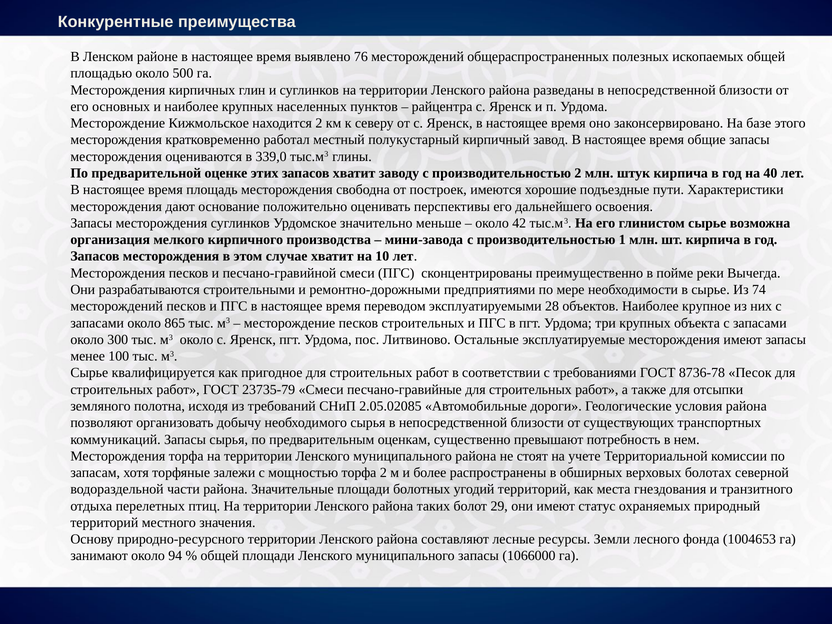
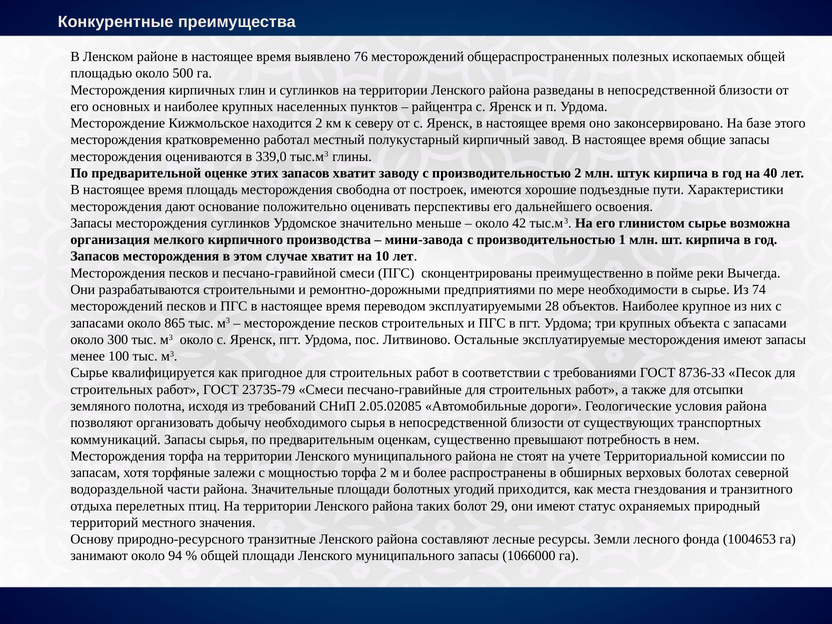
8736-78: 8736-78 -> 8736-33
угодий территорий: территорий -> приходится
природно-ресурсного территории: территории -> транзитные
